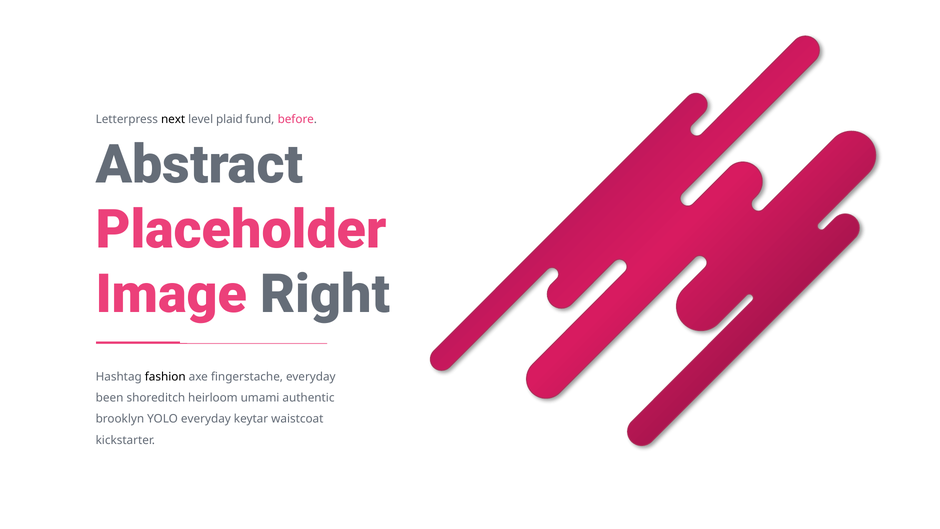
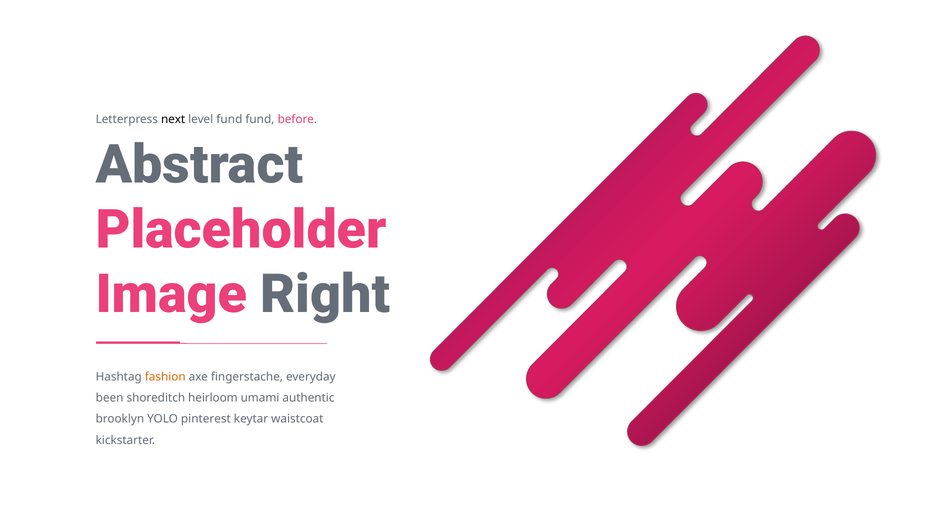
level plaid: plaid -> fund
fashion colour: black -> orange
YOLO everyday: everyday -> pinterest
